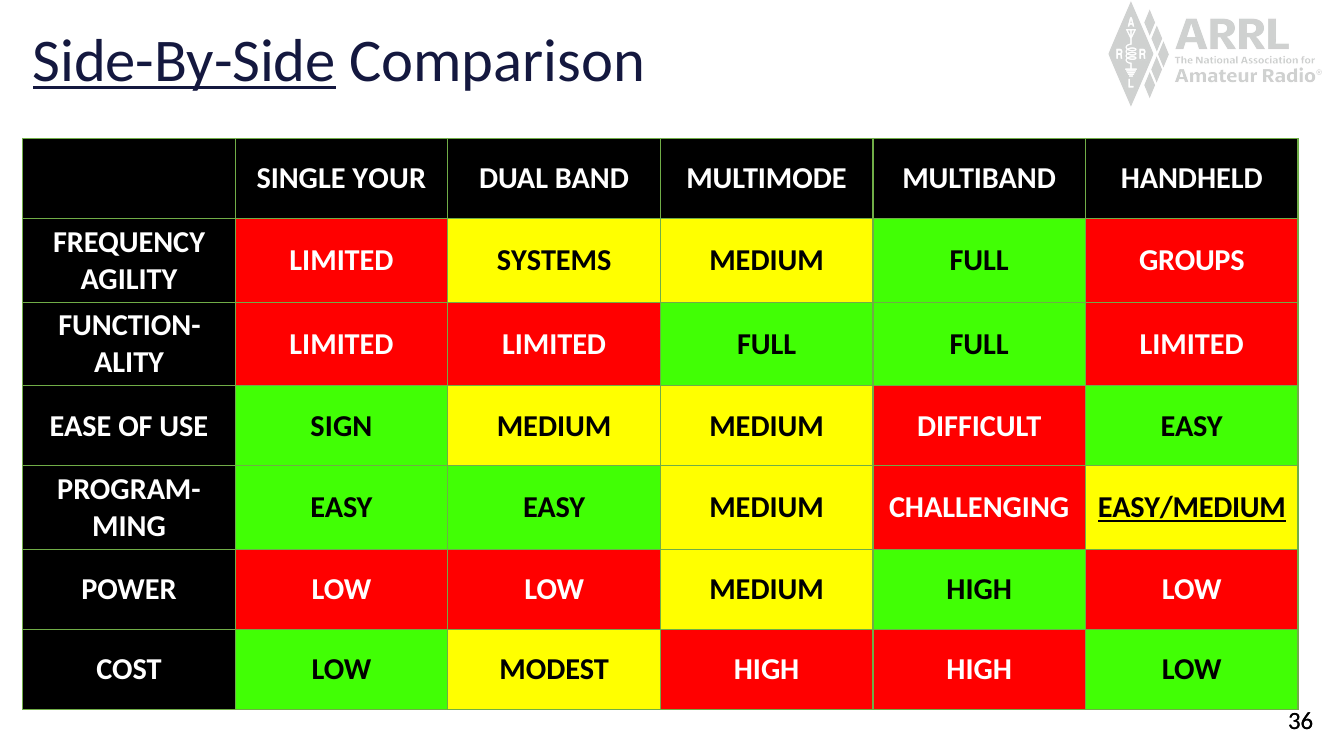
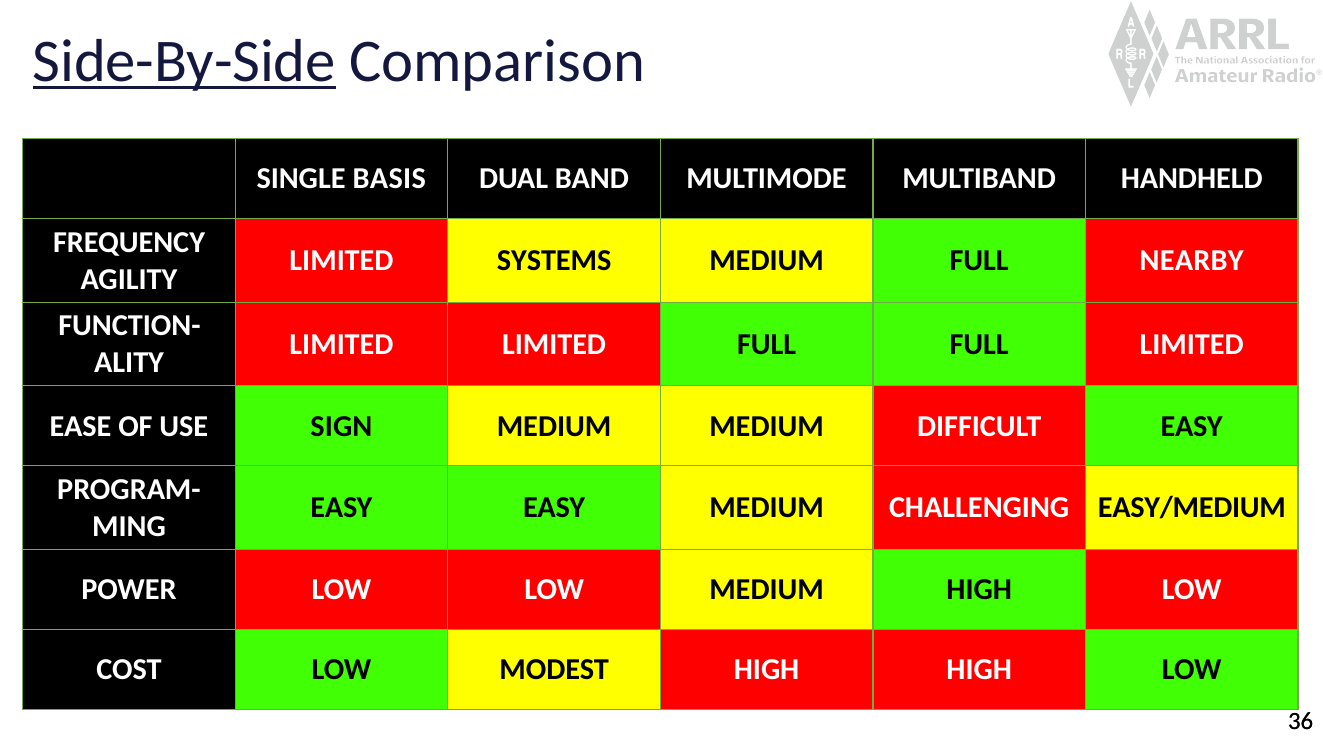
YOUR: YOUR -> BASIS
GROUPS: GROUPS -> NEARBY
EASY/MEDIUM underline: present -> none
